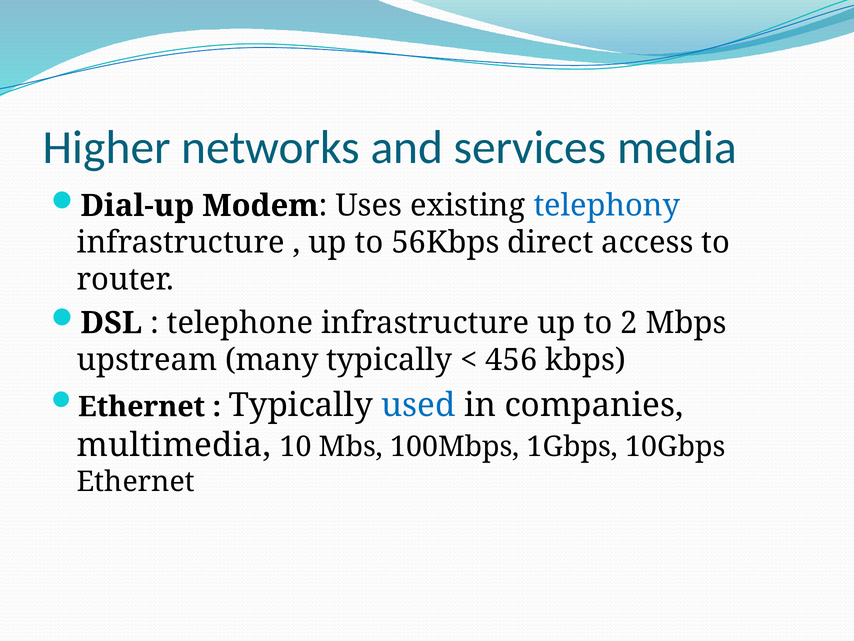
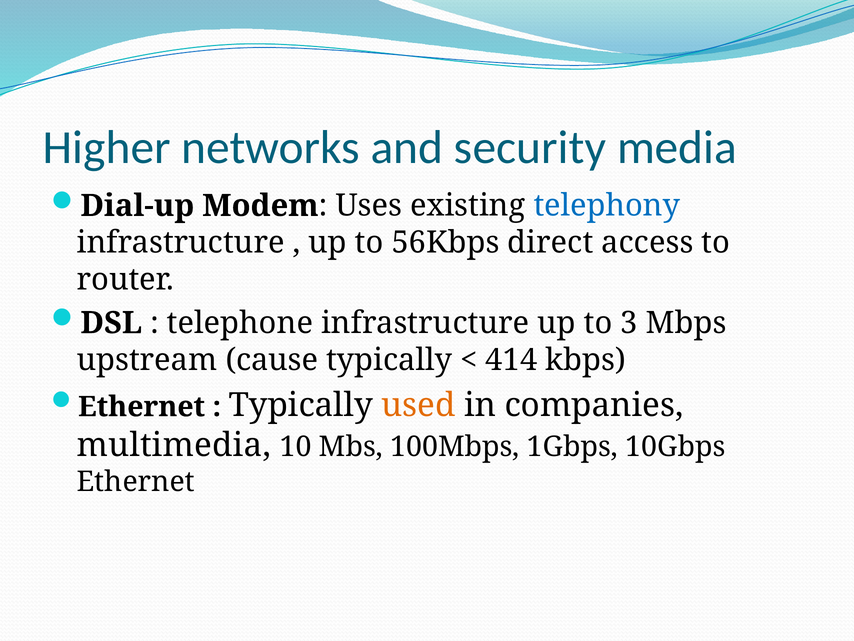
services: services -> security
2: 2 -> 3
many: many -> cause
456: 456 -> 414
used colour: blue -> orange
